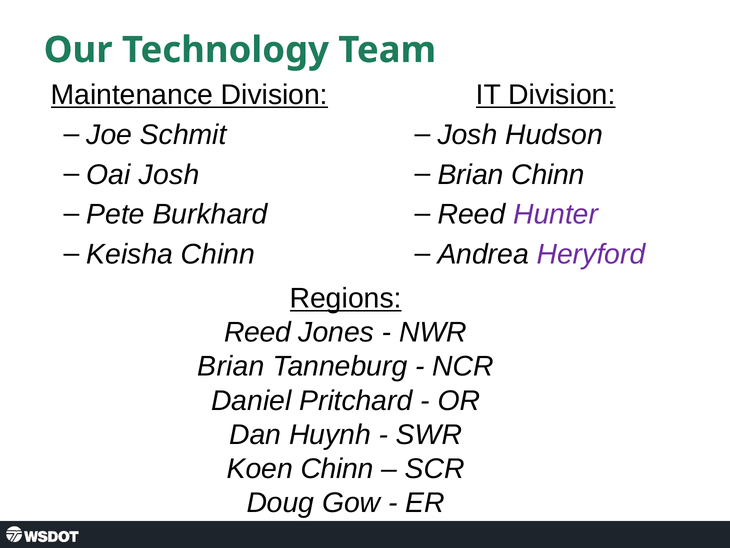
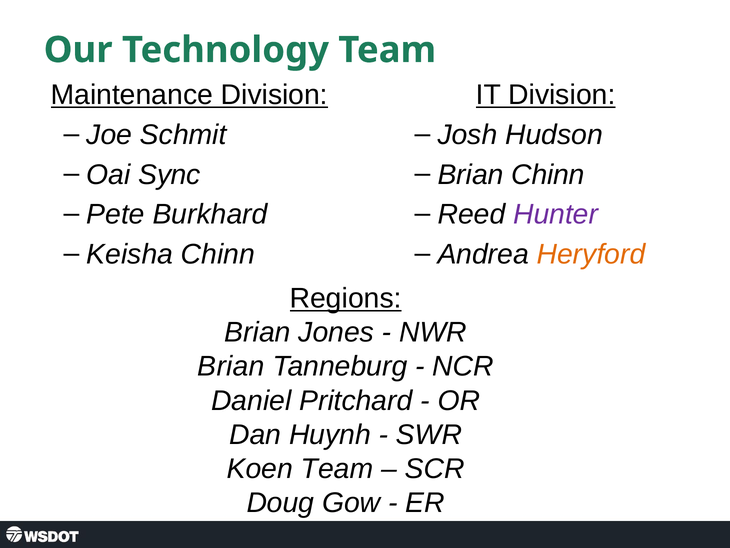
Oai Josh: Josh -> Sync
Heryford colour: purple -> orange
Reed at (258, 332): Reed -> Brian
Koen Chinn: Chinn -> Team
